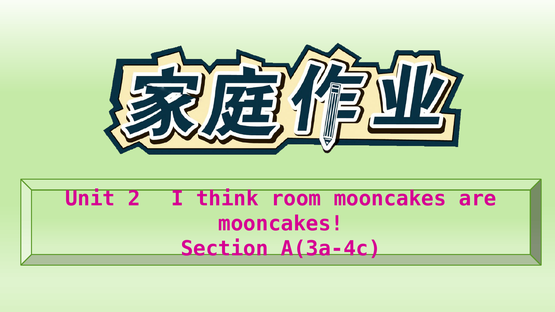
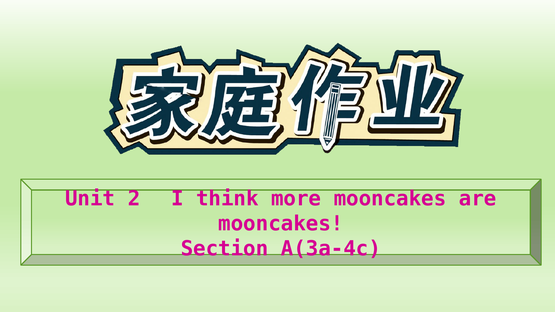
room: room -> more
